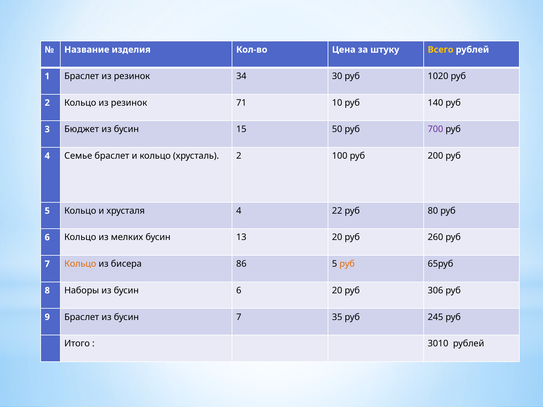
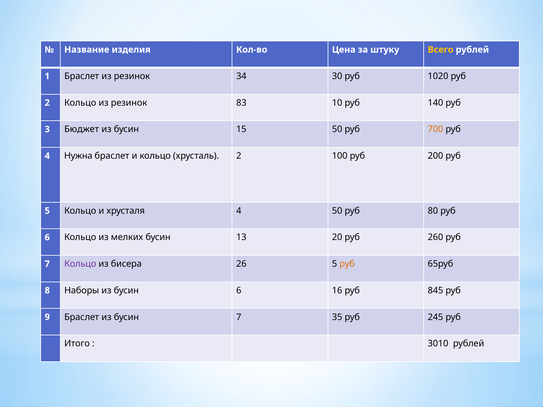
71: 71 -> 83
700 colour: purple -> orange
Семье: Семье -> Нужна
4 22: 22 -> 50
Кольцо at (80, 264) colour: orange -> purple
86: 86 -> 26
6 20: 20 -> 16
306: 306 -> 845
